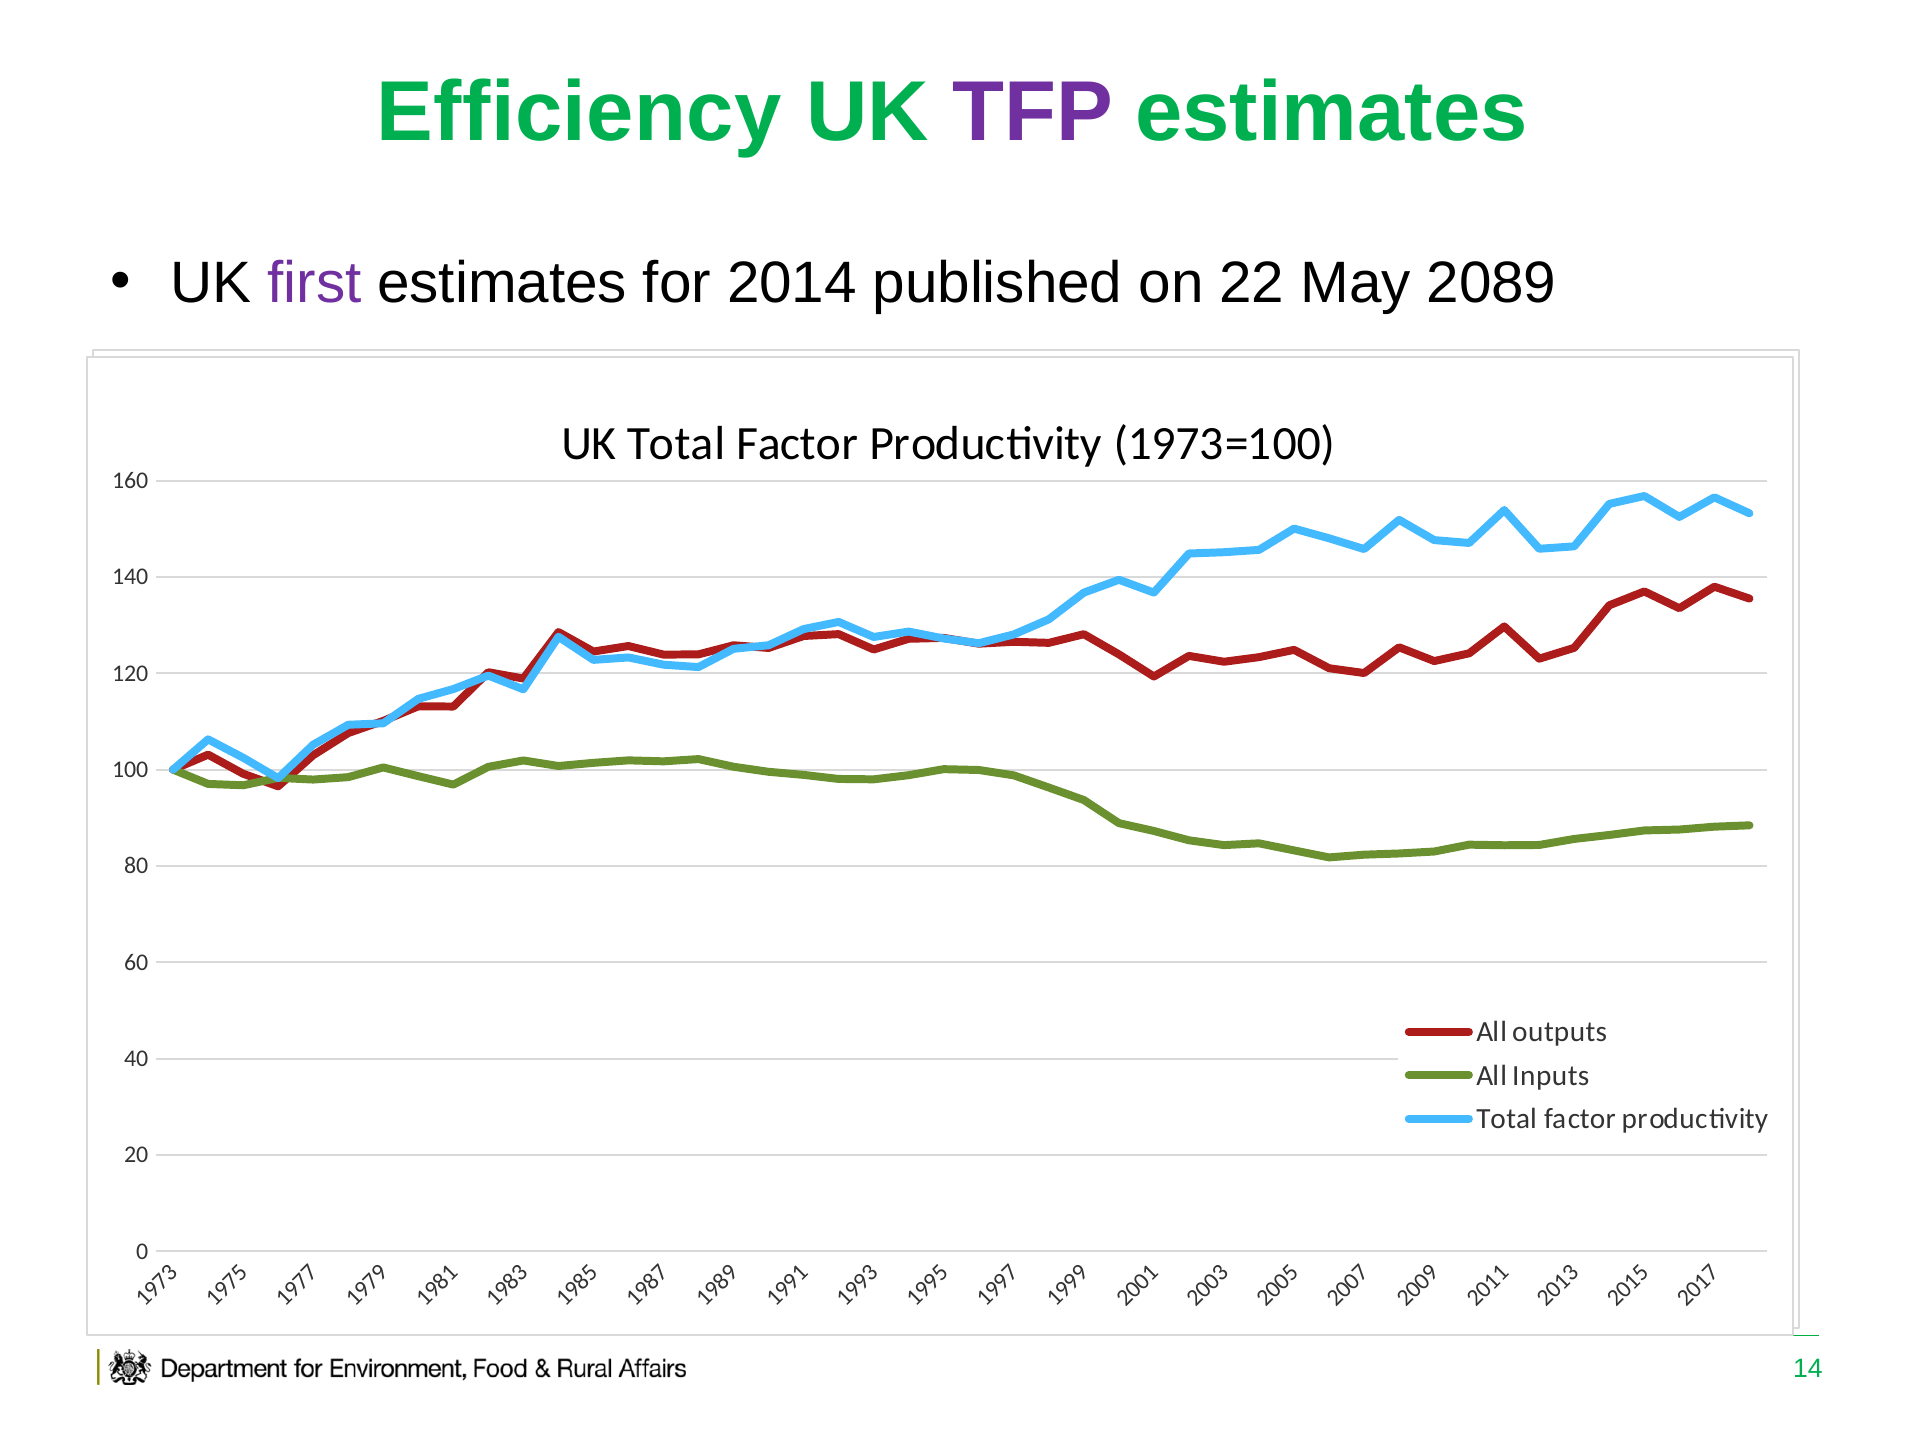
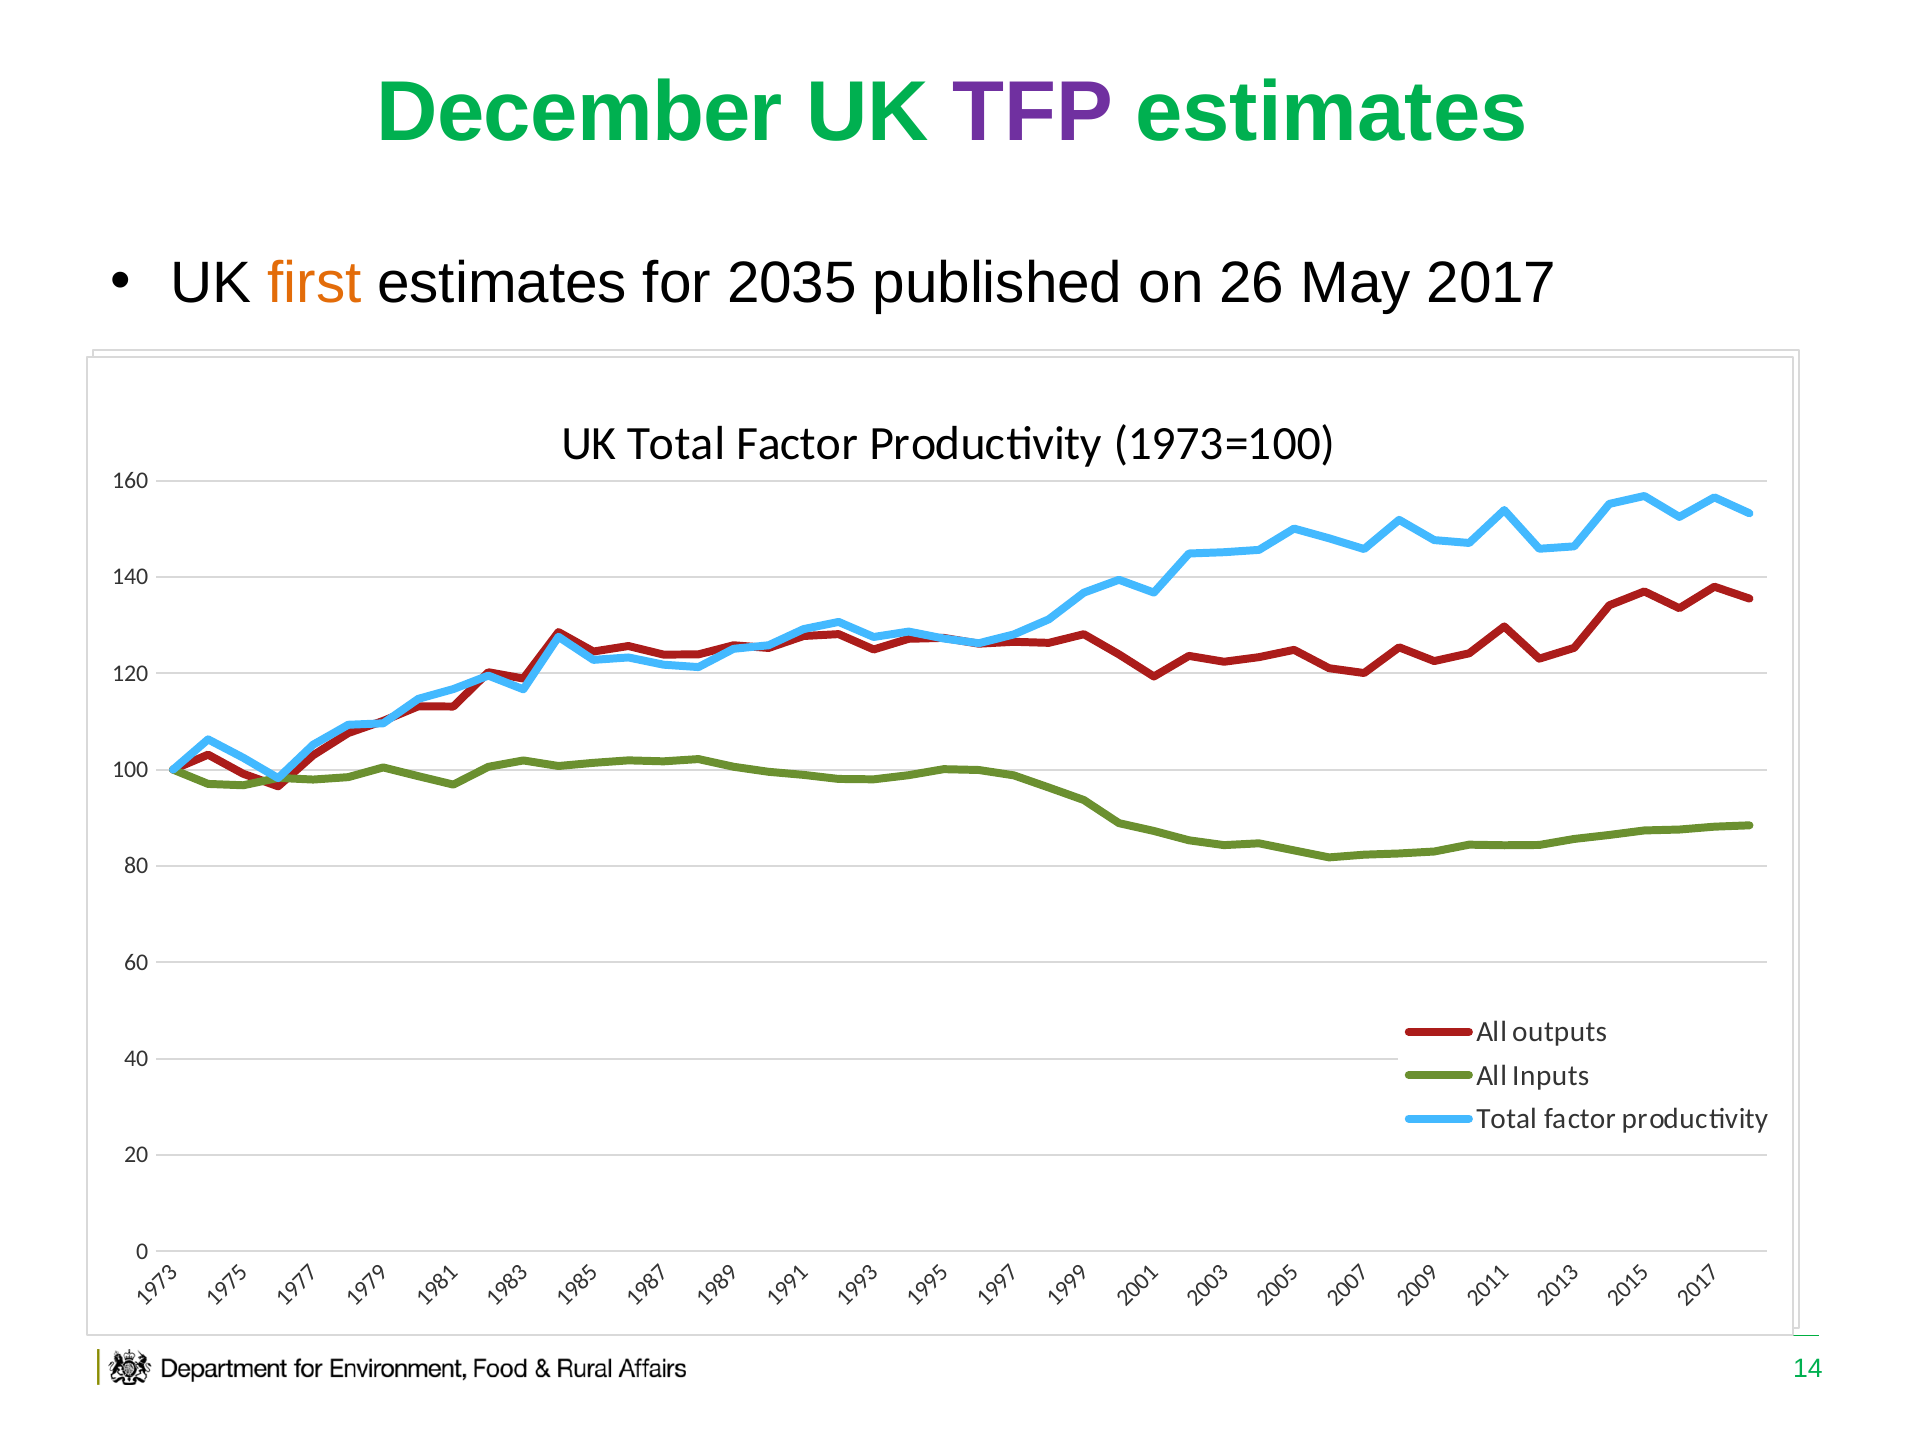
Efficiency: Efficiency -> December
first colour: purple -> orange
2014: 2014 -> 2035
22: 22 -> 26
2089: 2089 -> 2017
